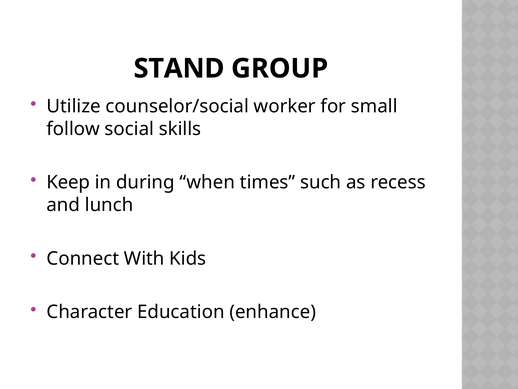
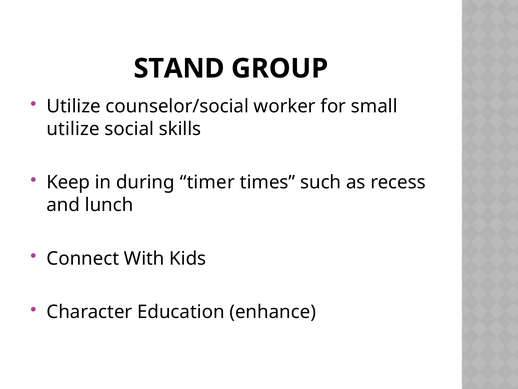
follow at (73, 129): follow -> utilize
when: when -> timer
